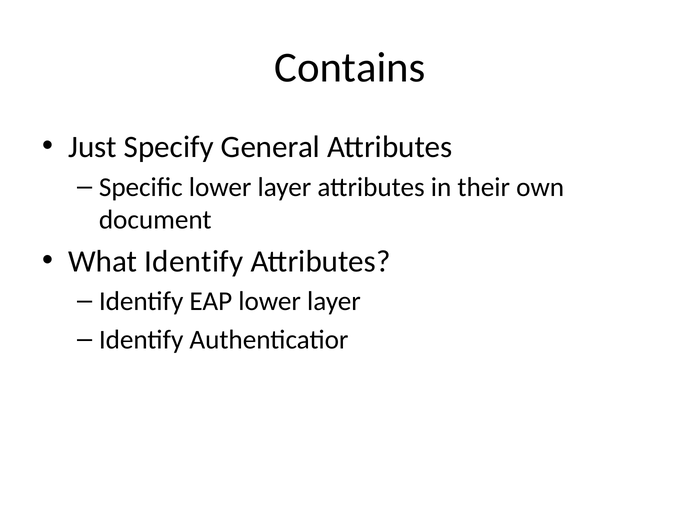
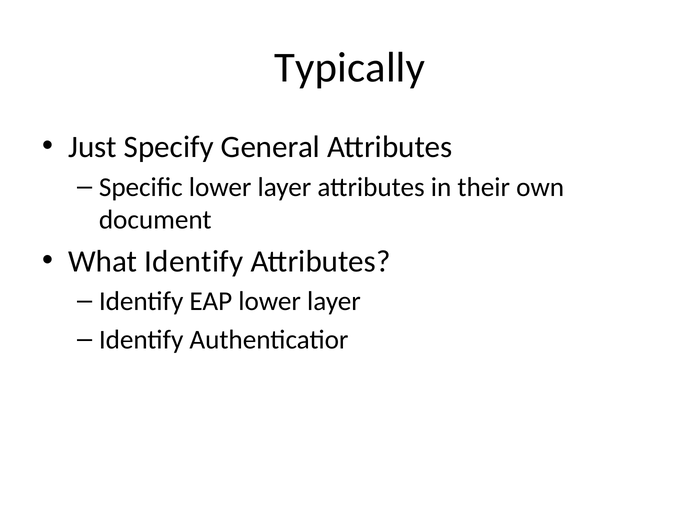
Contains: Contains -> Typically
